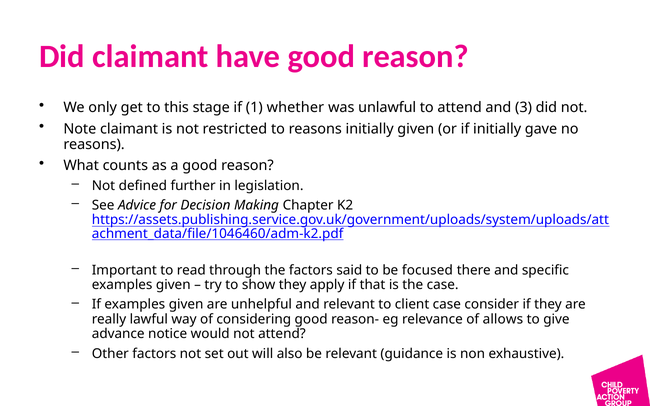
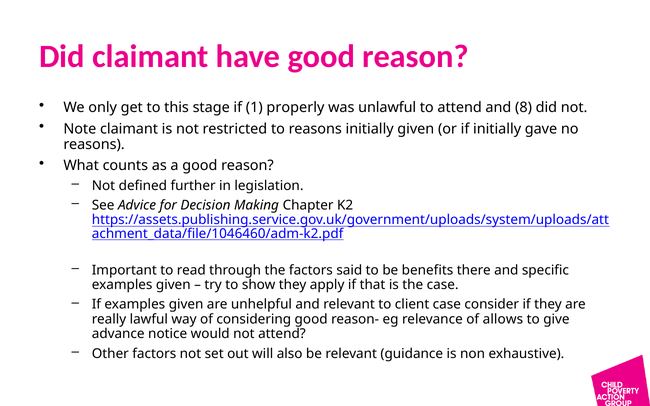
whether: whether -> properly
3: 3 -> 8
focused: focused -> benefits
